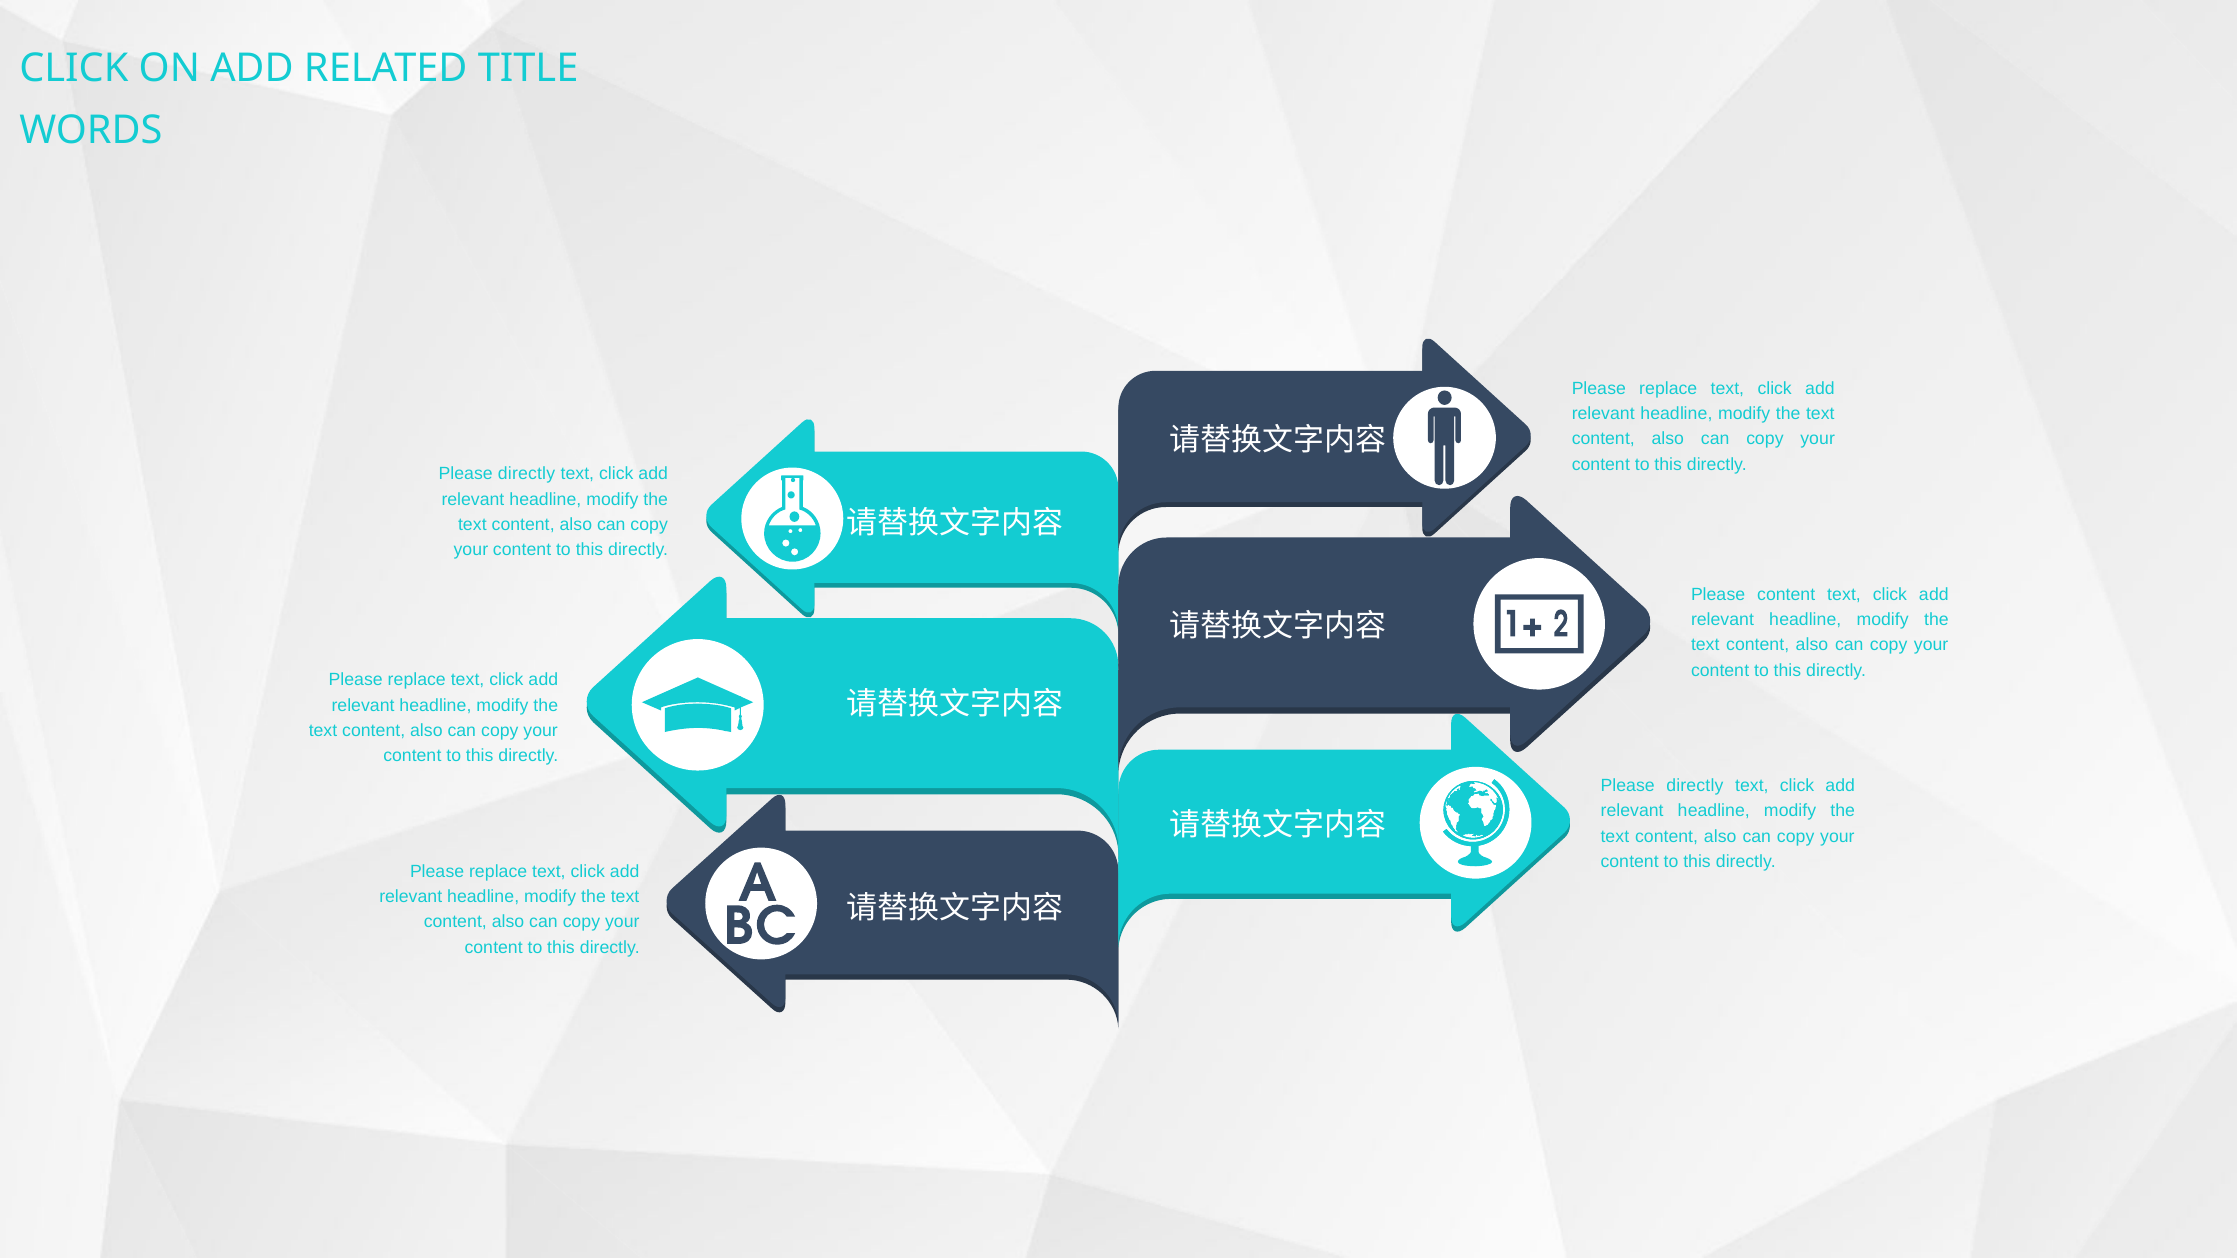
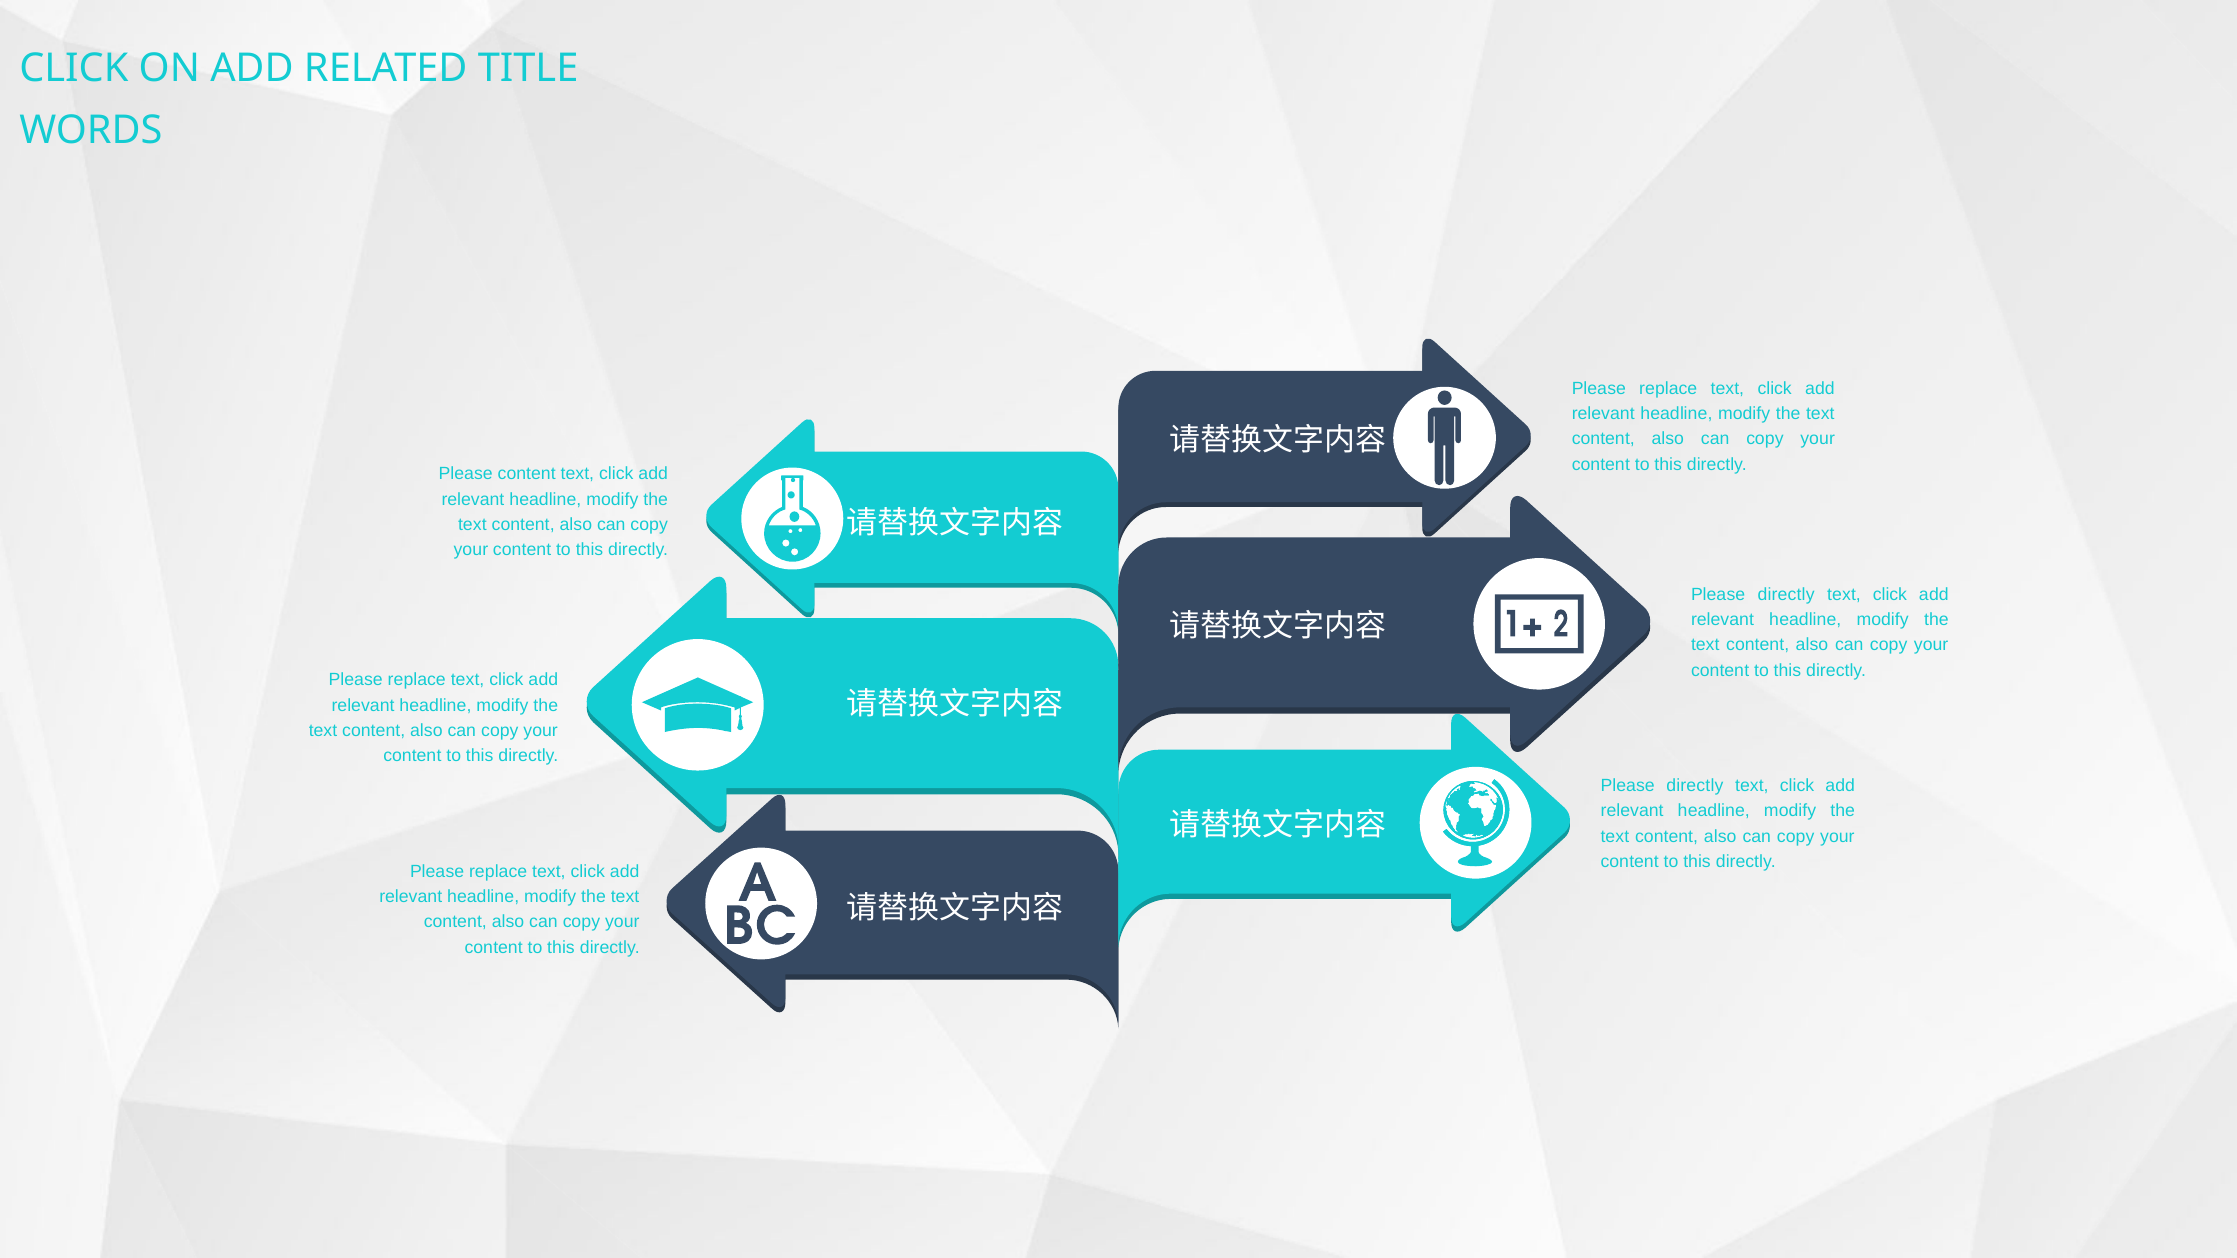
directly at (527, 474): directly -> content
content at (1786, 595): content -> directly
